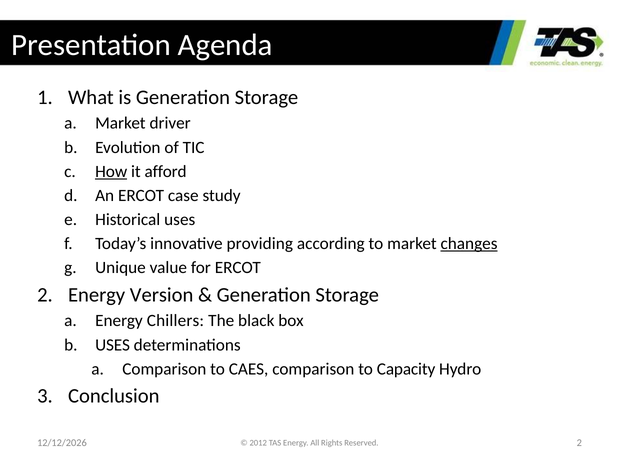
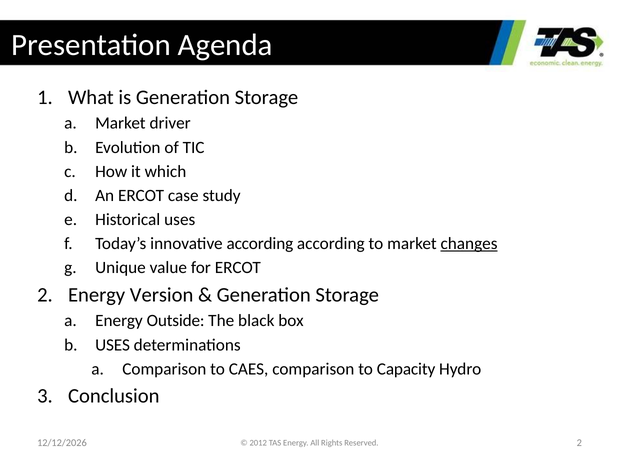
How underline: present -> none
afford: afford -> which
innovative providing: providing -> according
Chillers: Chillers -> Outside
